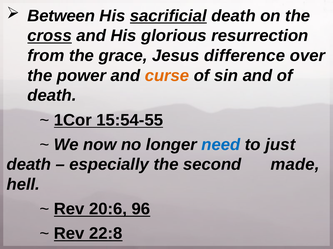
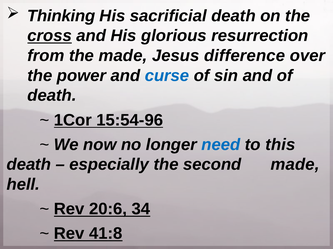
Between: Between -> Thinking
sacrificial underline: present -> none
the grace: grace -> made
curse colour: orange -> blue
15:54-55: 15:54-55 -> 15:54-96
just: just -> this
96: 96 -> 34
22:8: 22:8 -> 41:8
